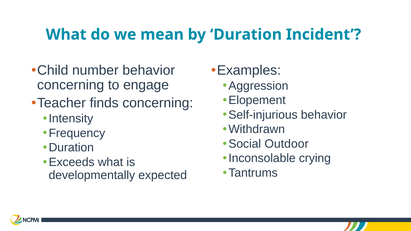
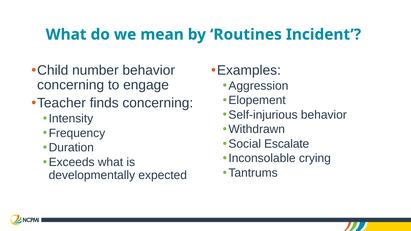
by Duration: Duration -> Routines
Outdoor: Outdoor -> Escalate
